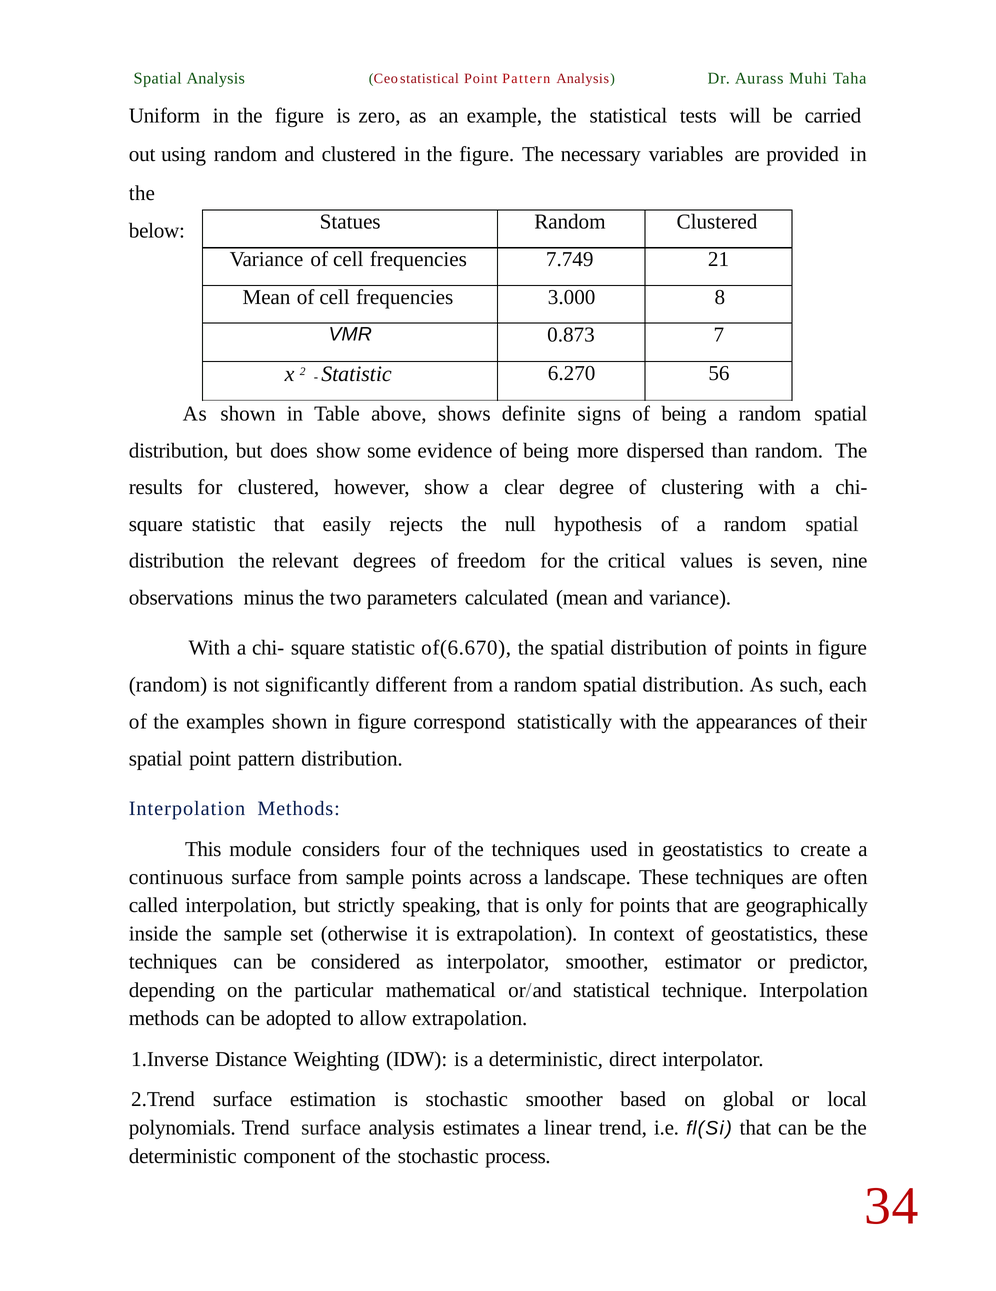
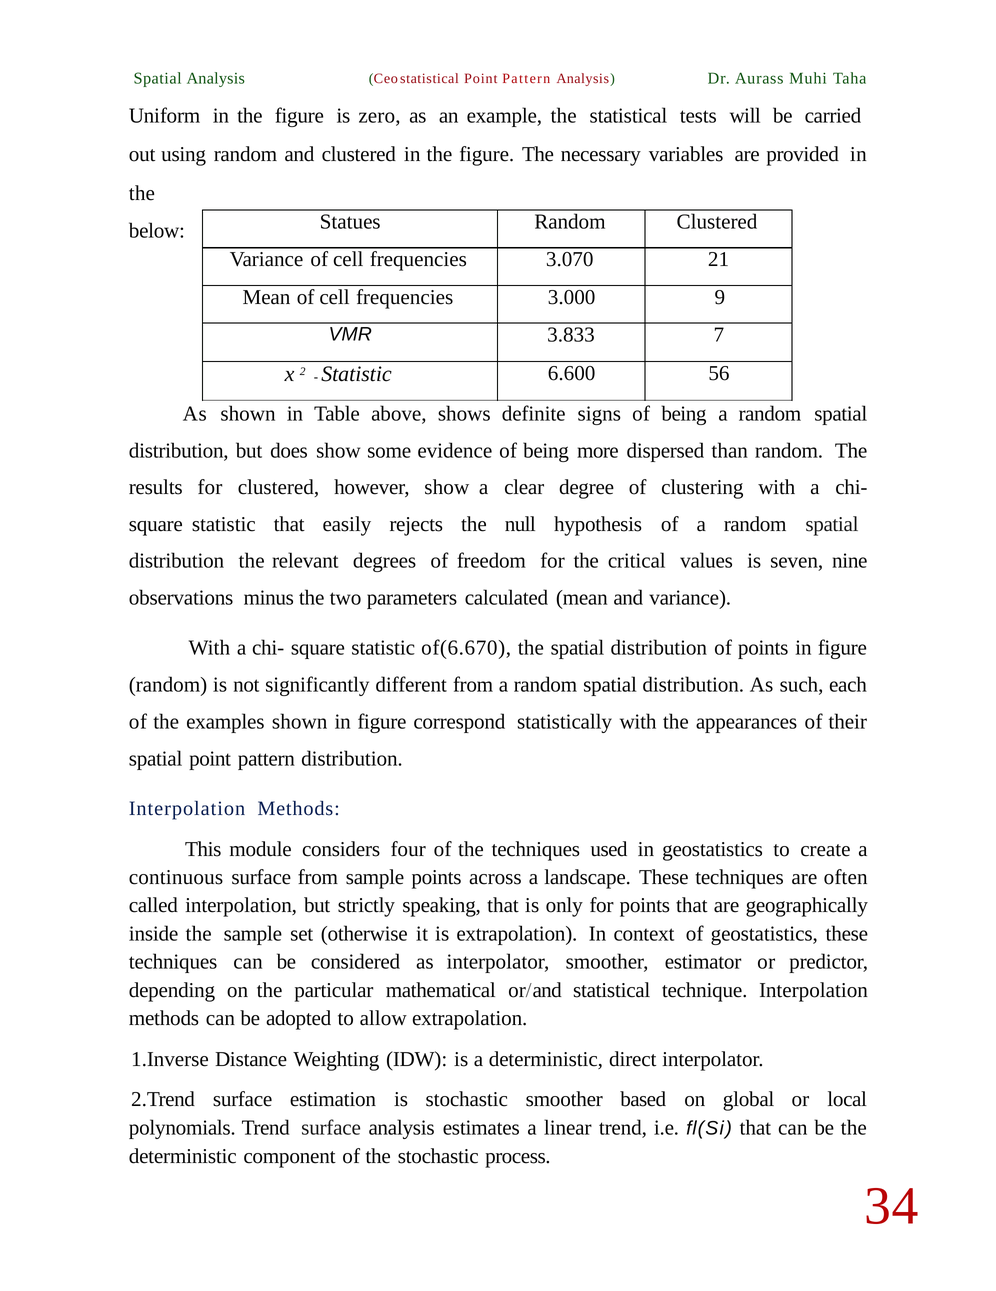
7.749: 7.749 -> 3.070
8: 8 -> 9
0.873: 0.873 -> 3.833
6.270: 6.270 -> 6.600
